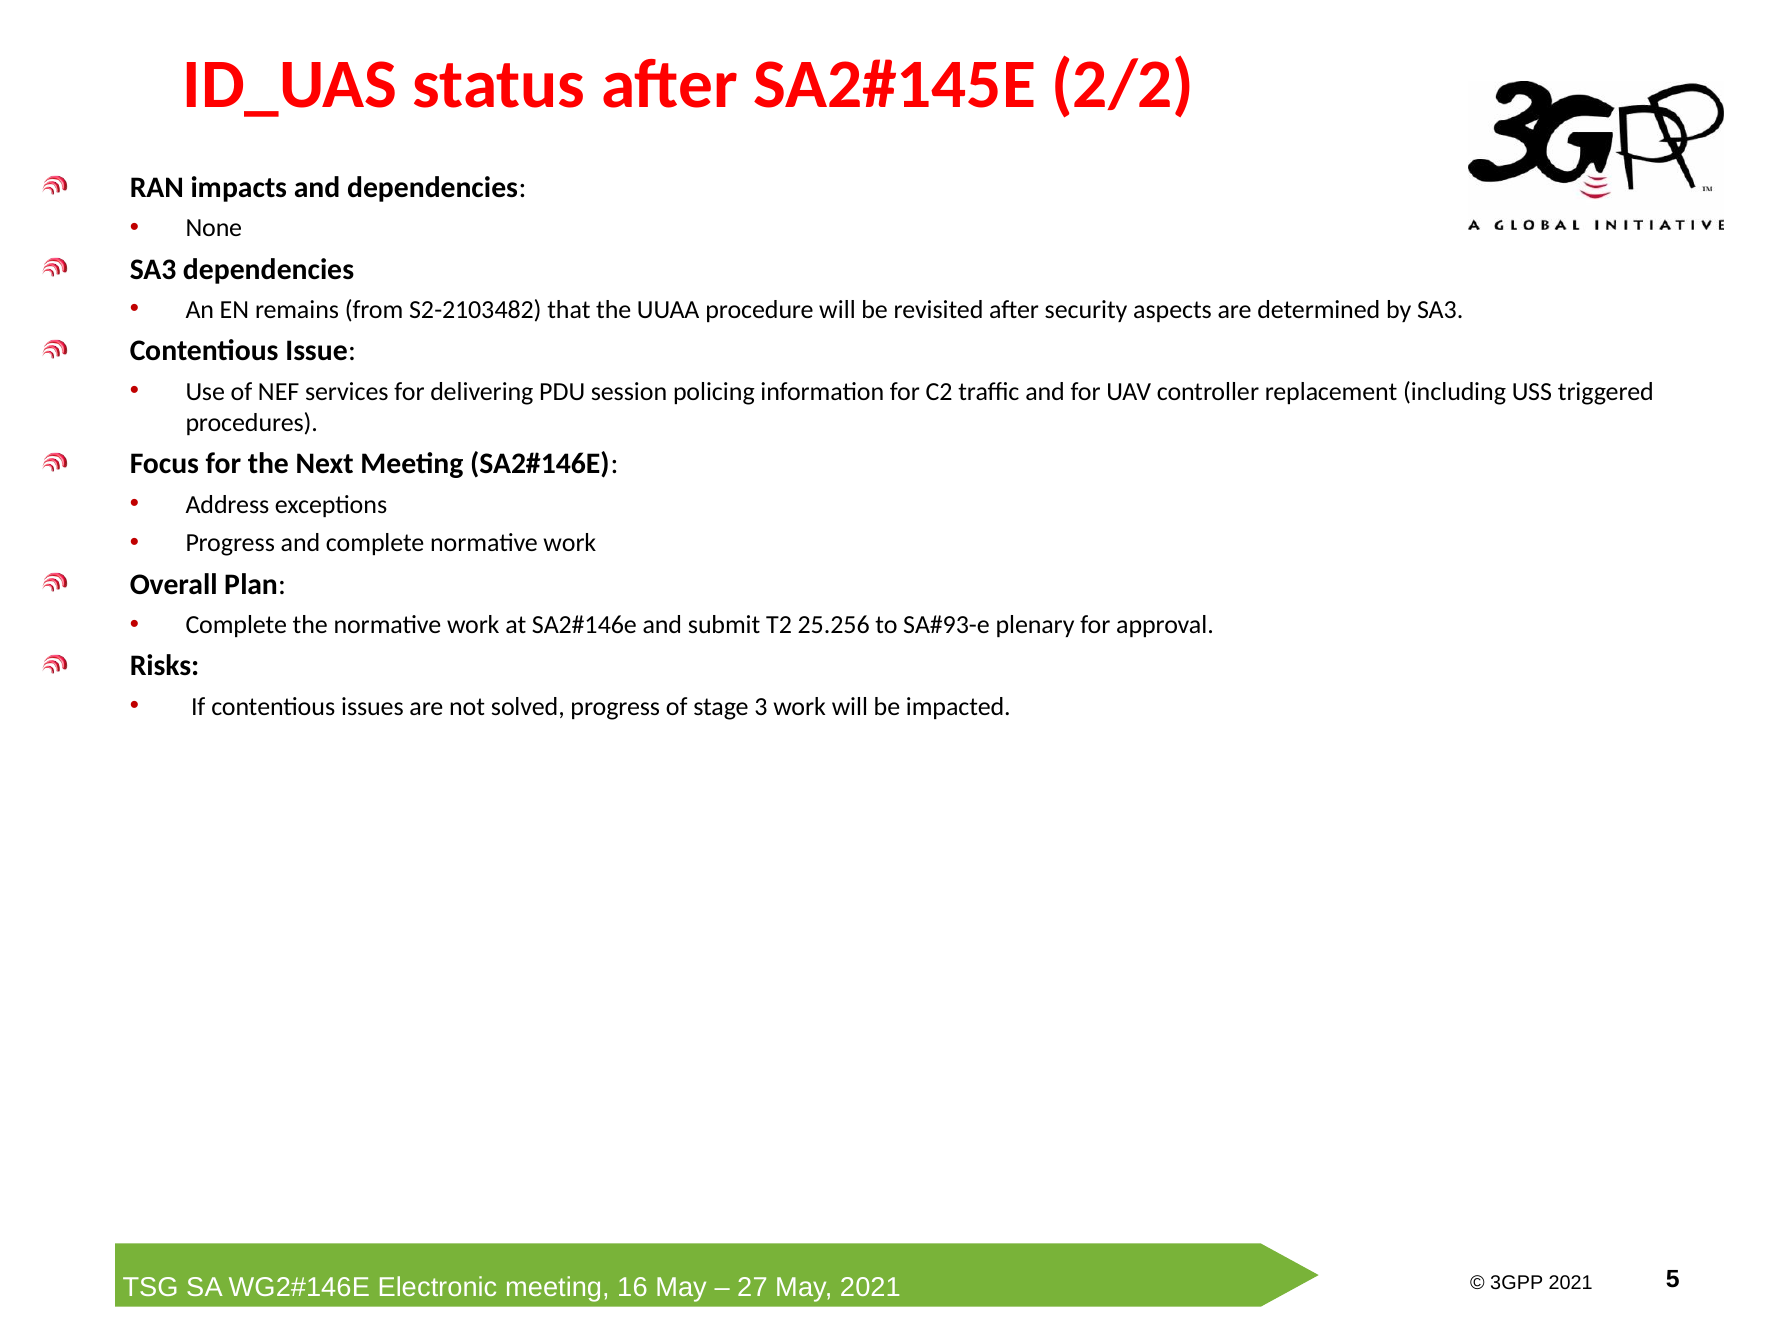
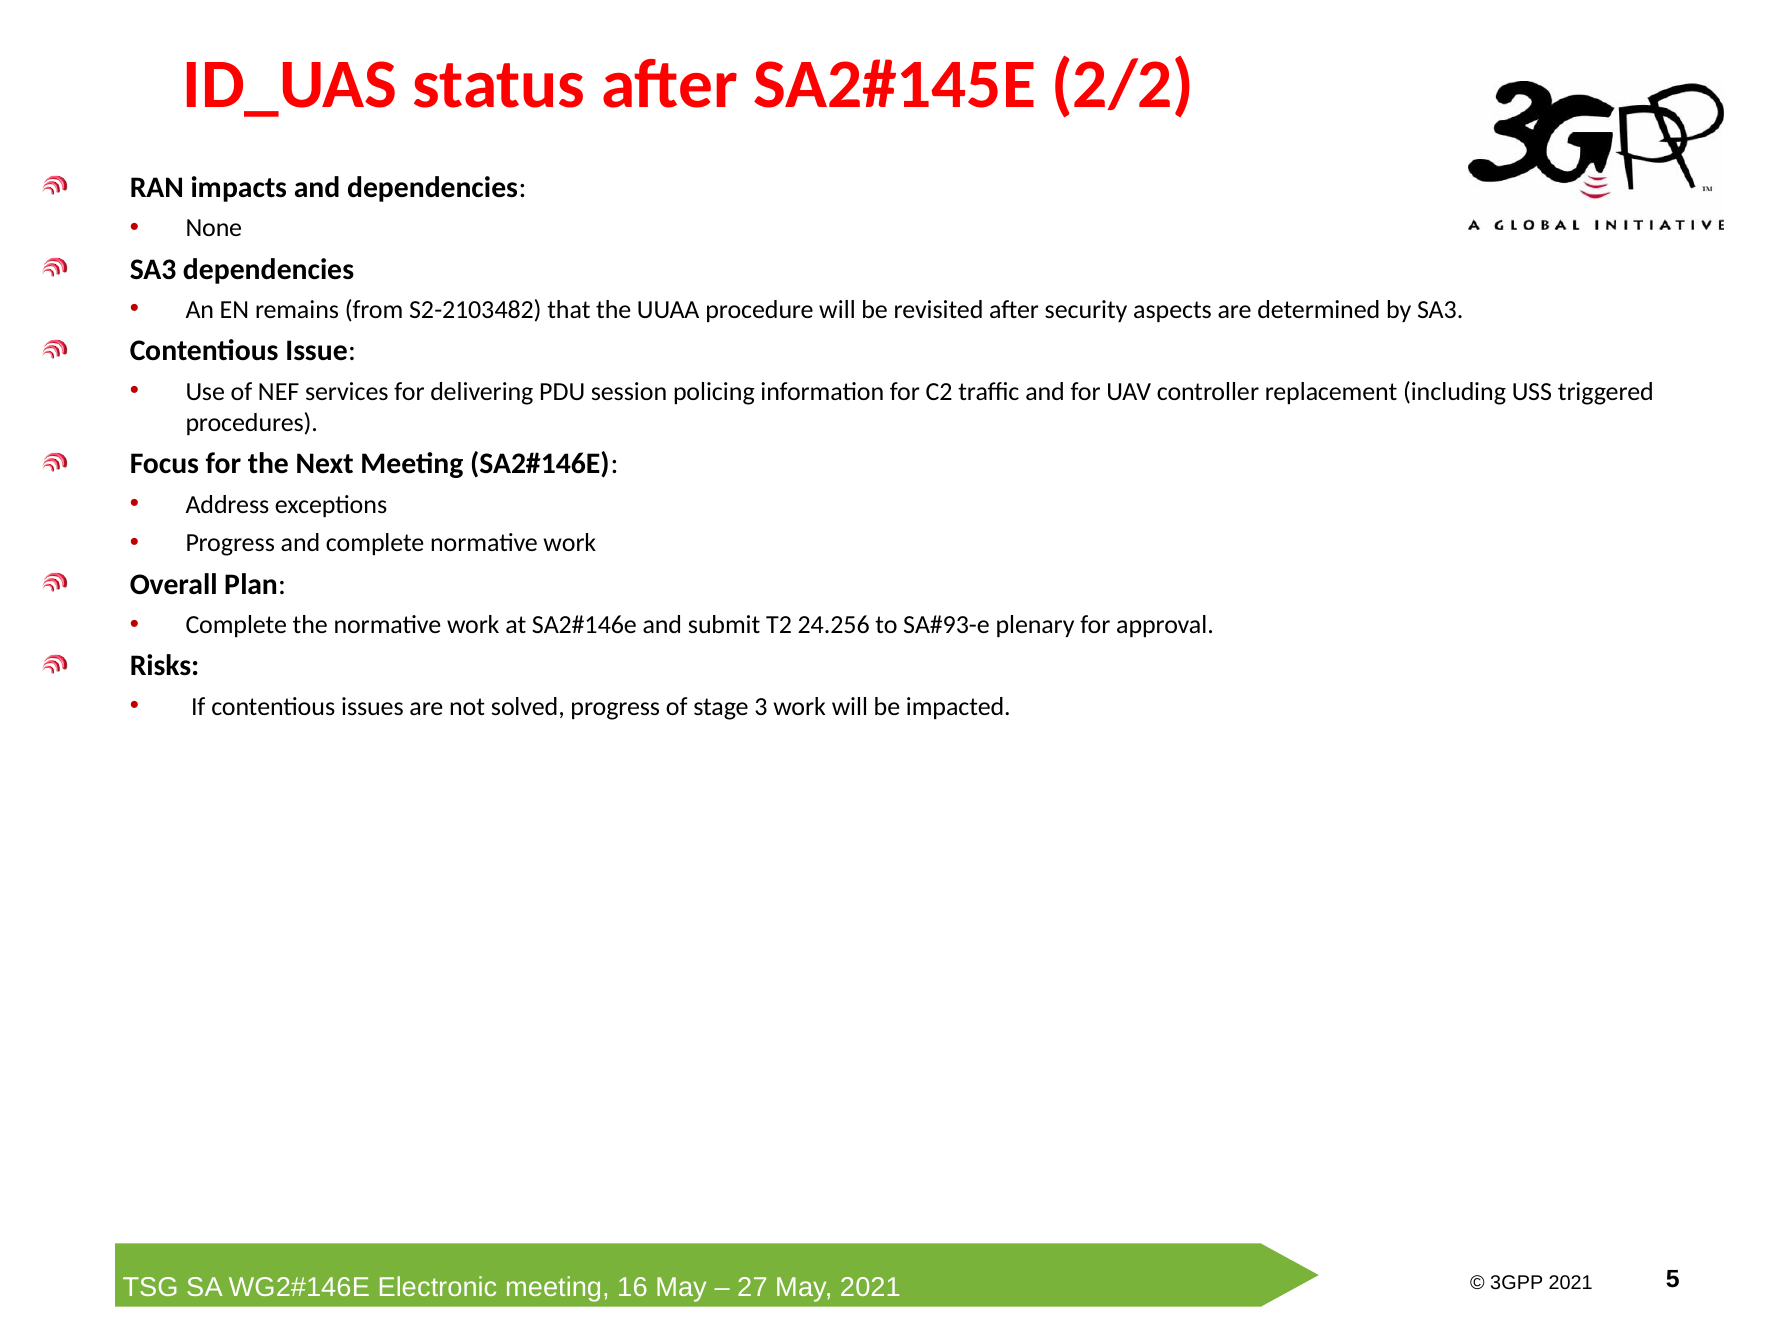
25.256: 25.256 -> 24.256
